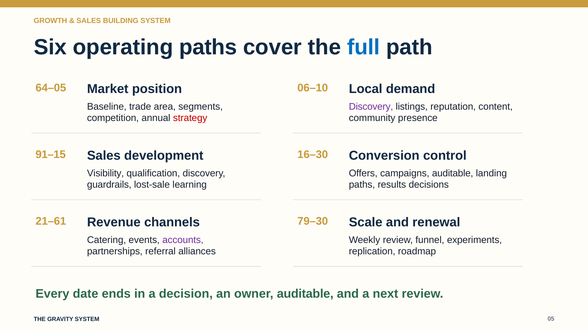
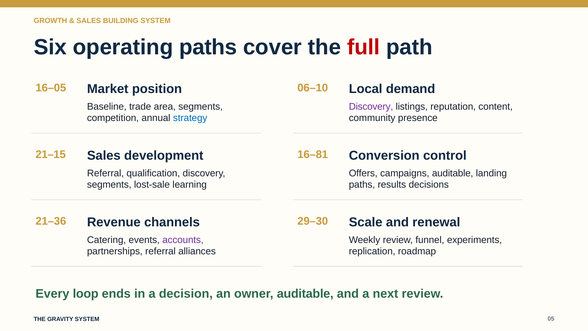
full colour: blue -> red
64–05: 64–05 -> 16–05
strategy colour: red -> blue
91–15: 91–15 -> 21–15
16–30: 16–30 -> 16–81
Visibility at (106, 173): Visibility -> Referral
guardrails at (109, 185): guardrails -> segments
21–61: 21–61 -> 21–36
79–30: 79–30 -> 29–30
date: date -> loop
